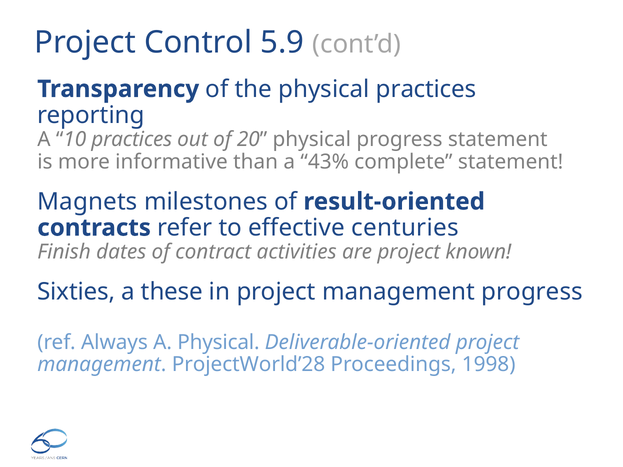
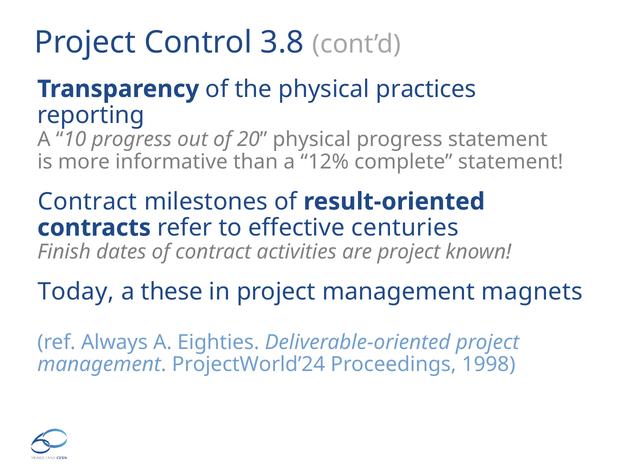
5.9: 5.9 -> 3.8
10 practices: practices -> progress
43%: 43% -> 12%
Magnets at (87, 202): Magnets -> Contract
Sixties: Sixties -> Today
management progress: progress -> magnets
A Physical: Physical -> Eighties
ProjectWorld’28: ProjectWorld’28 -> ProjectWorld’24
